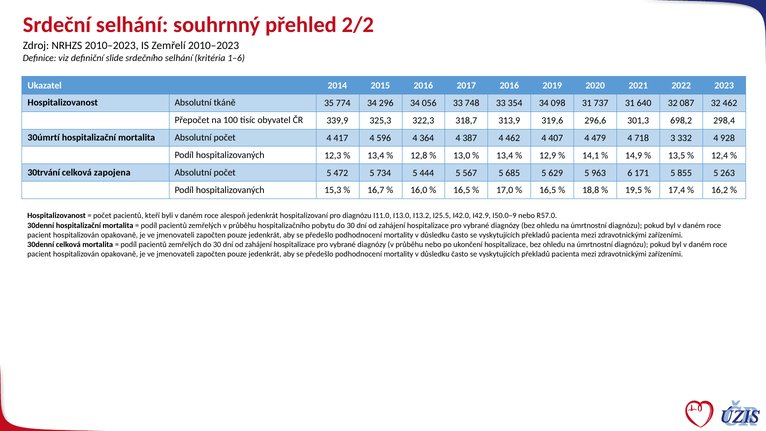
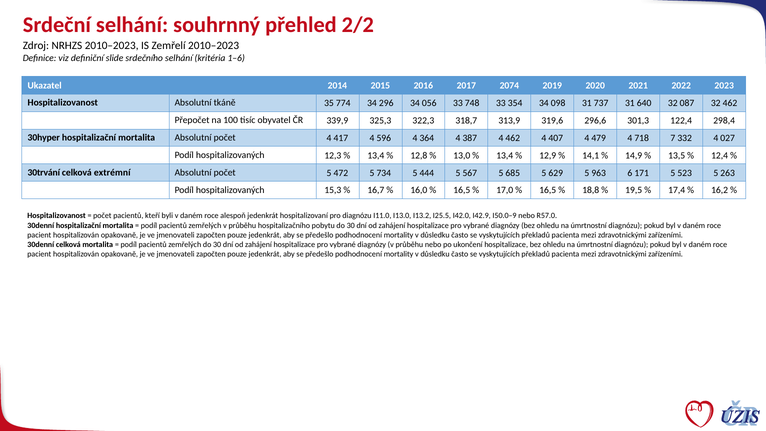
2017 2016: 2016 -> 2074
698,2: 698,2 -> 122,4
30úmrtí: 30úmrtí -> 30hyper
3: 3 -> 7
928: 928 -> 027
zapojena: zapojena -> extrémní
855: 855 -> 523
